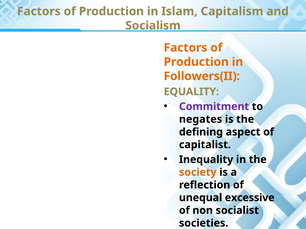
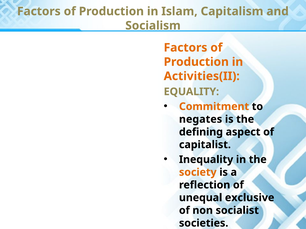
Followers(II: Followers(II -> Activities(II
Commitment colour: purple -> orange
excessive: excessive -> exclusive
